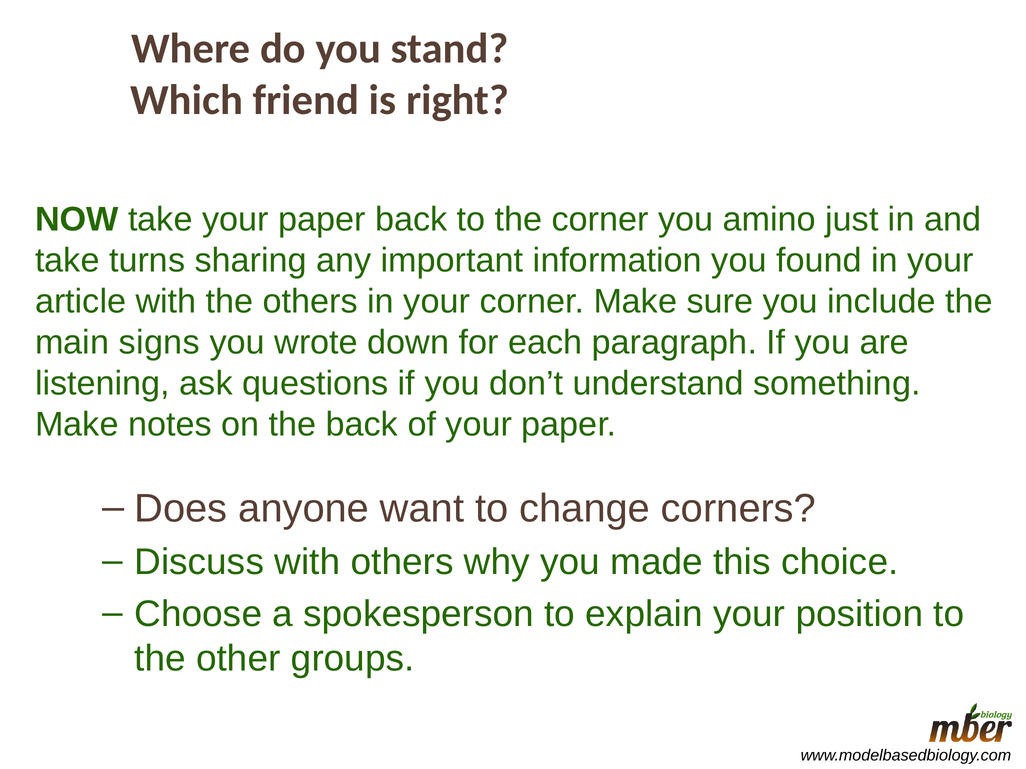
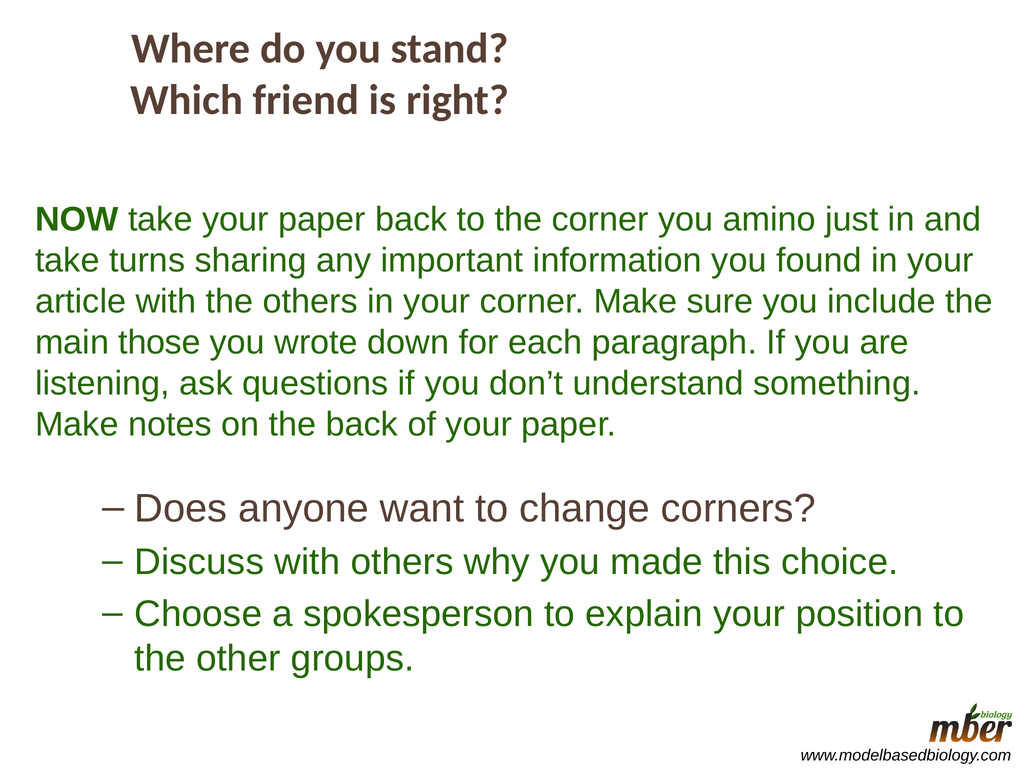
signs: signs -> those
